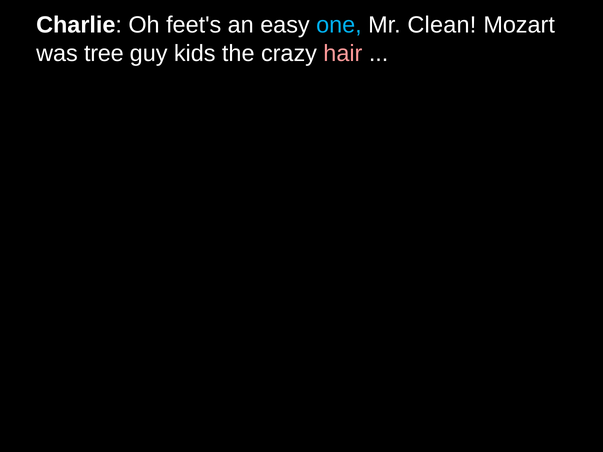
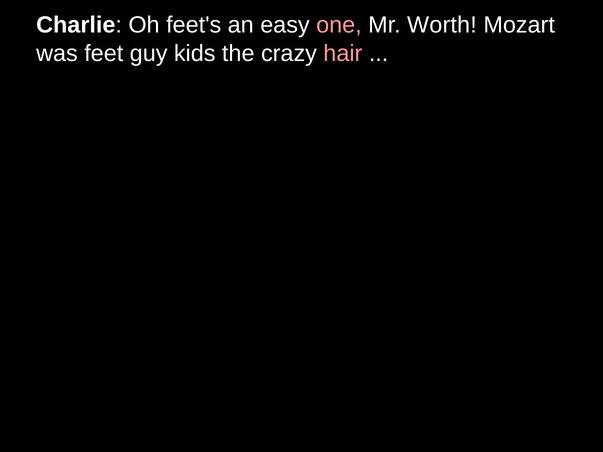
one colour: light blue -> pink
Clean: Clean -> Worth
tree: tree -> feet
